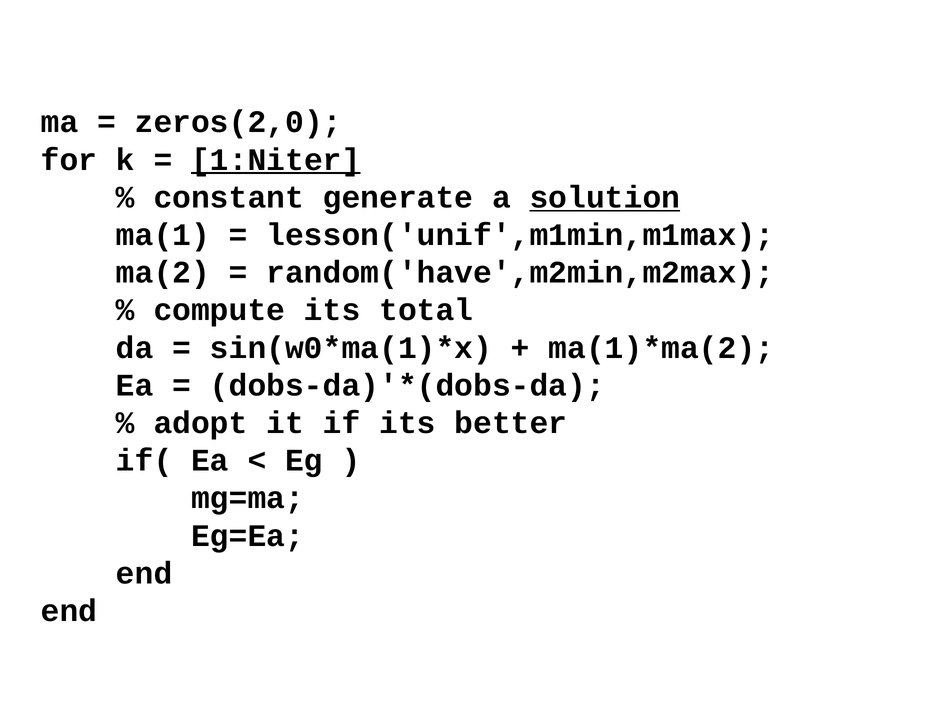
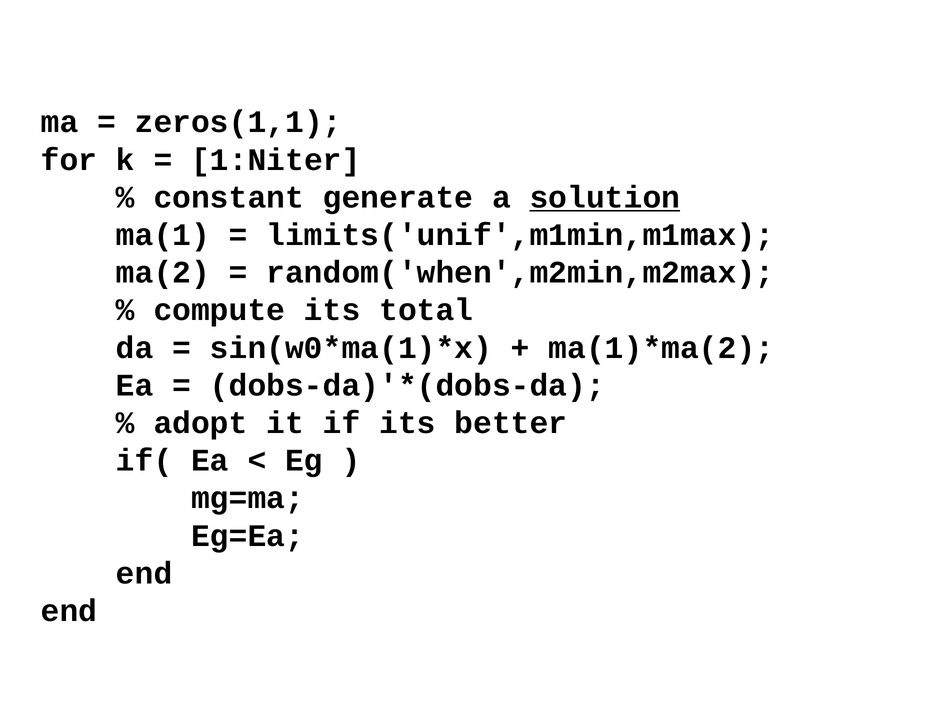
zeros(2,0: zeros(2,0 -> zeros(1,1
1:Niter underline: present -> none
lesson('unif',m1min,m1max: lesson('unif',m1min,m1max -> limits('unif',m1min,m1max
random('have',m2min,m2max: random('have',m2min,m2max -> random('when',m2min,m2max
